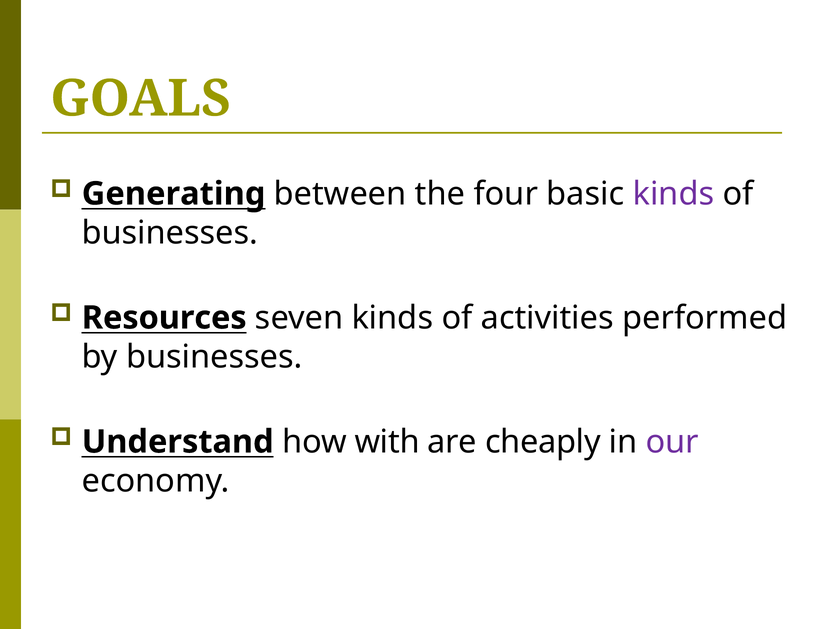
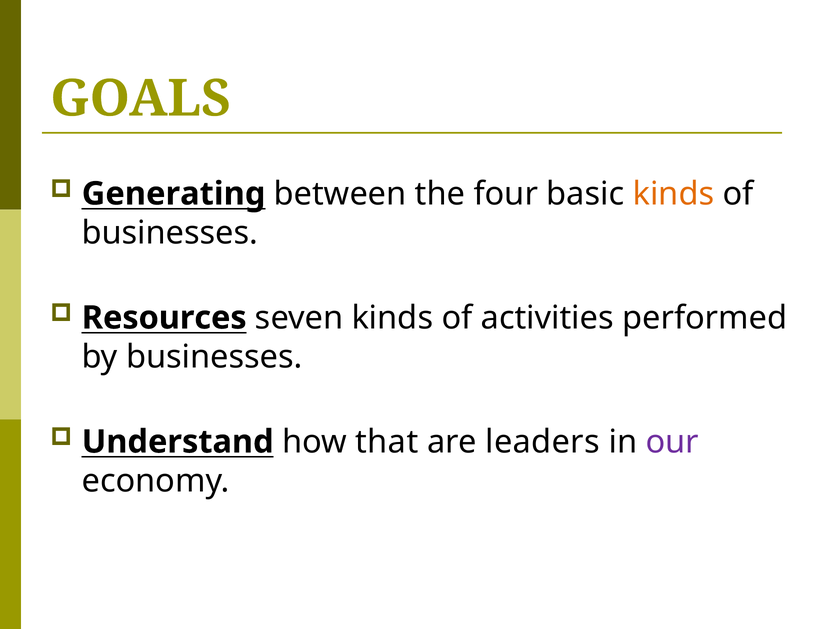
kinds at (673, 194) colour: purple -> orange
with: with -> that
cheaply: cheaply -> leaders
